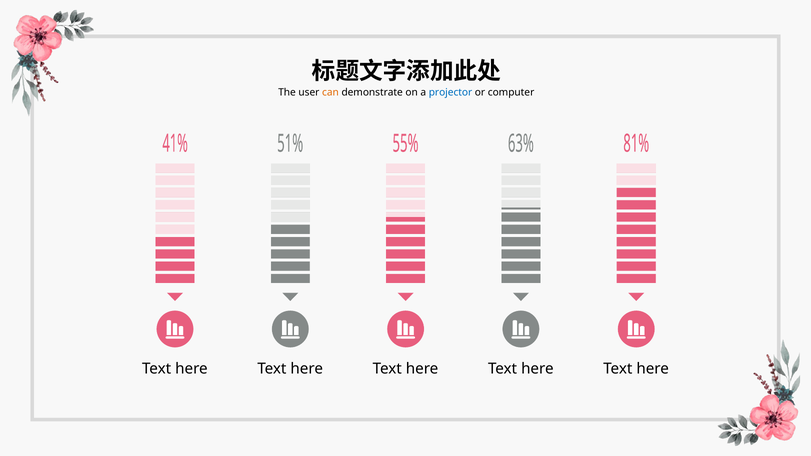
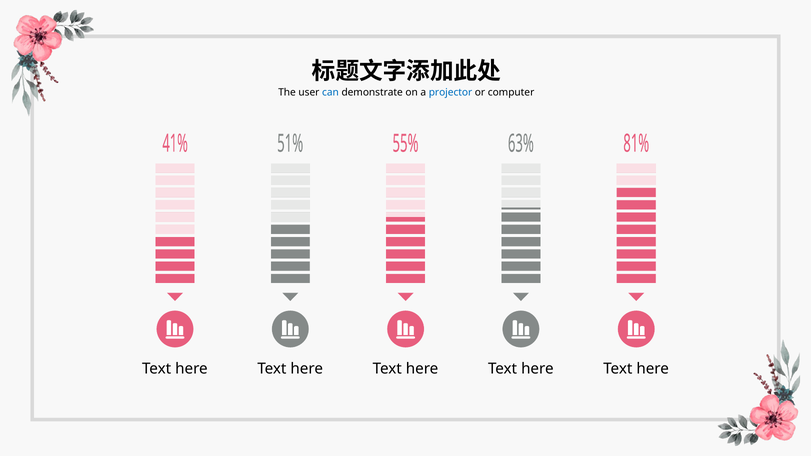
can colour: orange -> blue
